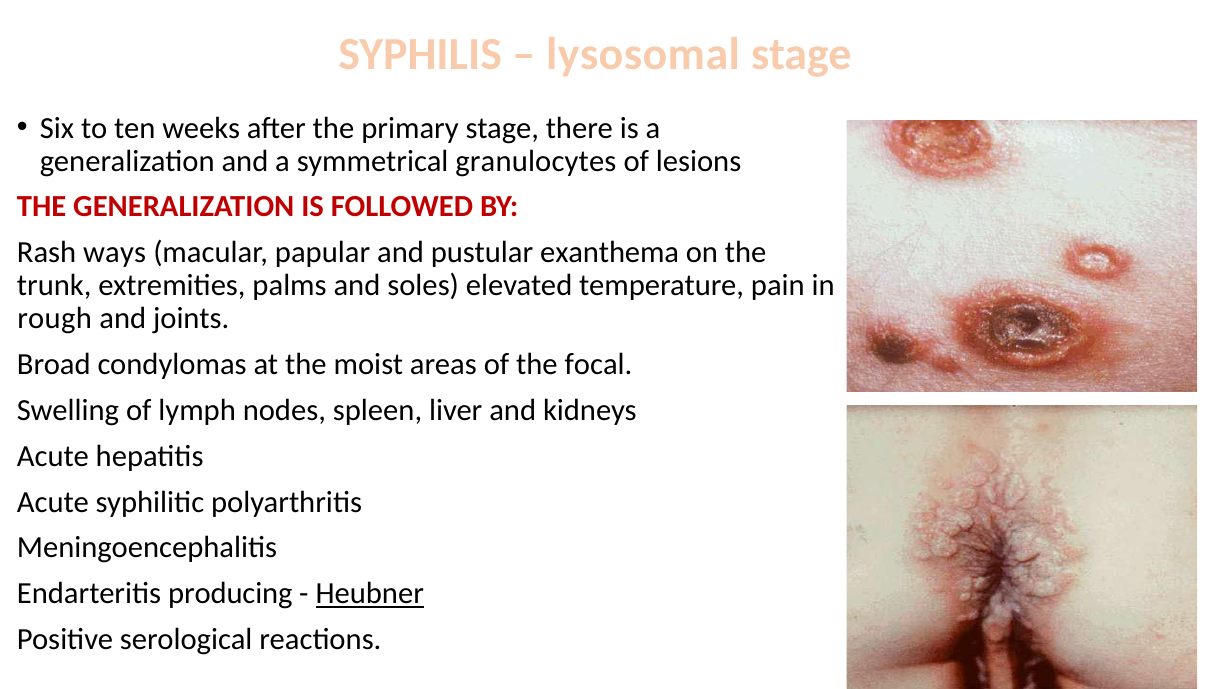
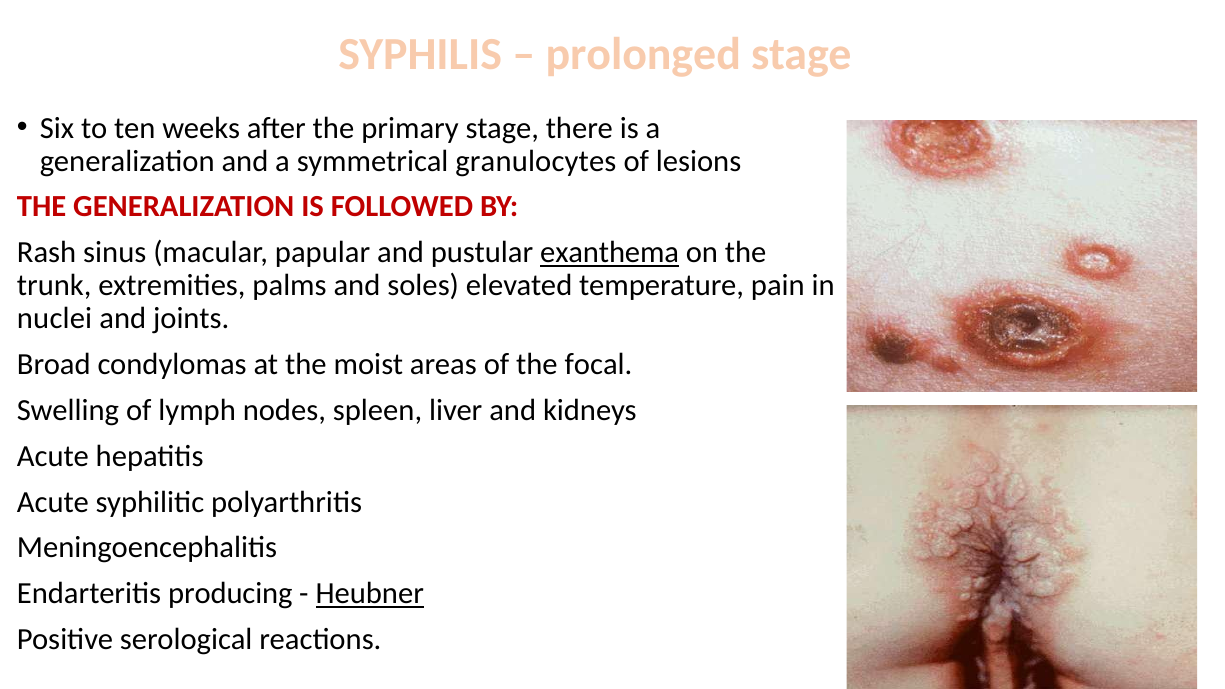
lysosomal: lysosomal -> prolonged
ways: ways -> sinus
exanthema underline: none -> present
rough: rough -> nuclei
